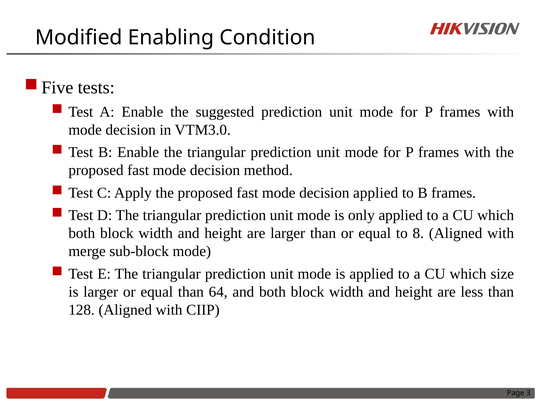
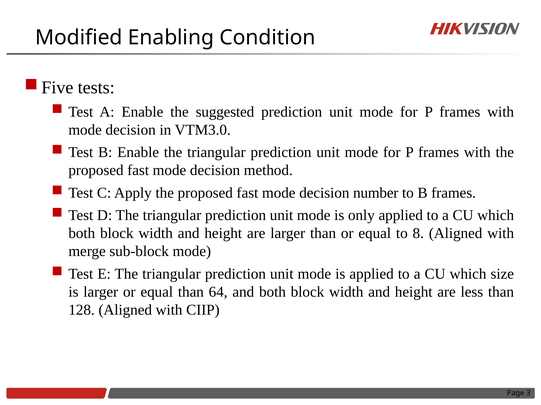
decision applied: applied -> number
